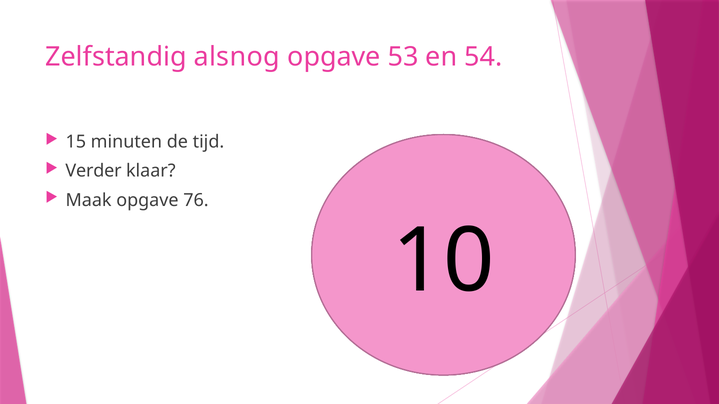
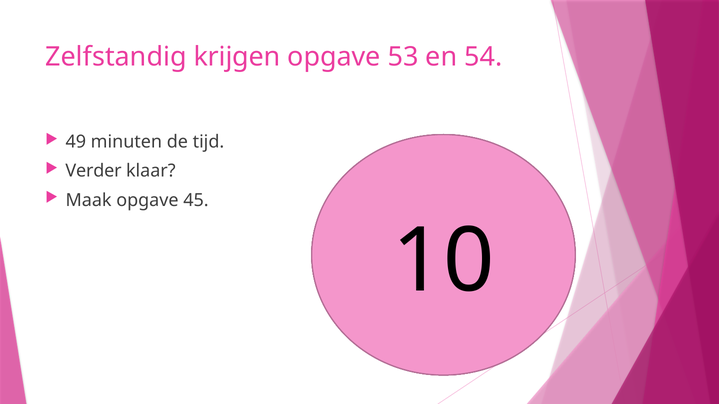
alsnog: alsnog -> krijgen
15: 15 -> 49
76: 76 -> 45
